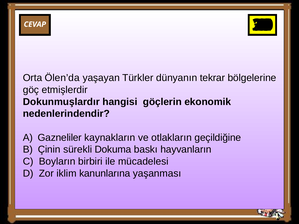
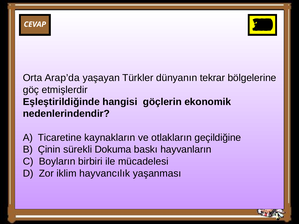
Ölen’da: Ölen’da -> Arap’da
Dokunmuşlardır: Dokunmuşlardır -> Eşleştirildiğinde
Gazneliler: Gazneliler -> Ticaretine
kanunlarına: kanunlarına -> hayvancılık
